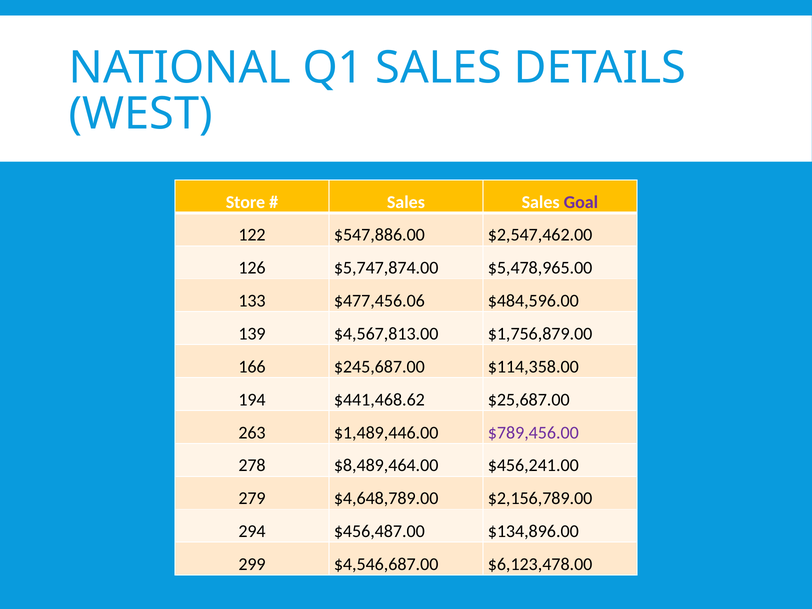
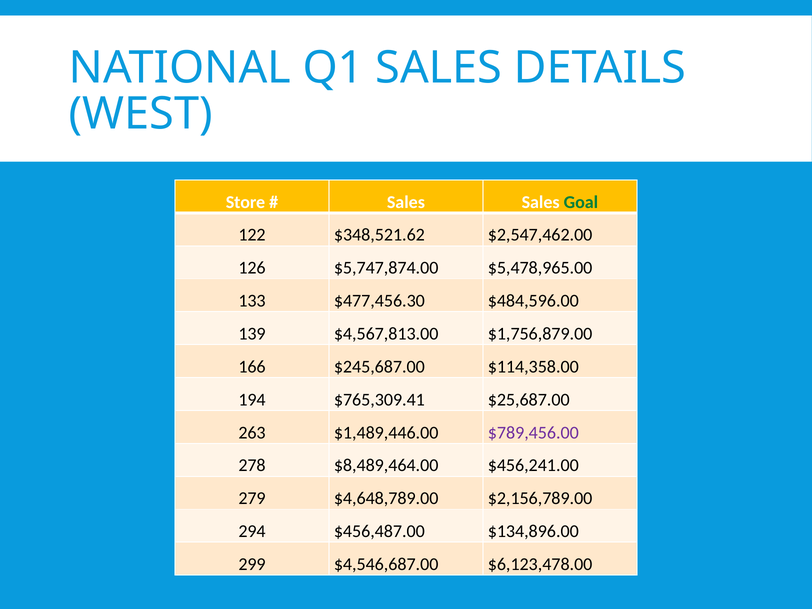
Goal colour: purple -> green
$547,886.00: $547,886.00 -> $348,521.62
$477,456.06: $477,456.06 -> $477,456.30
$441,468.62: $441,468.62 -> $765,309.41
